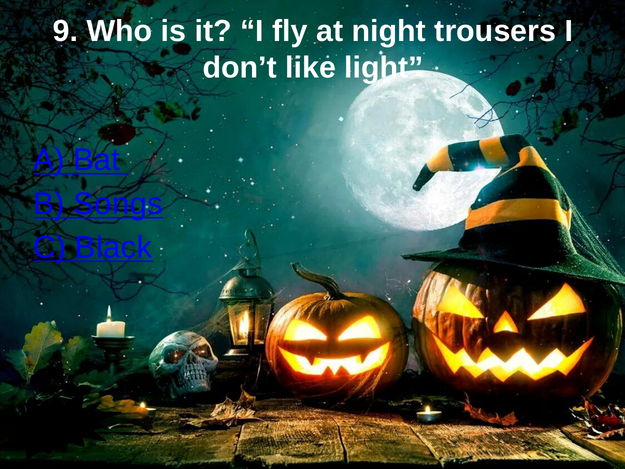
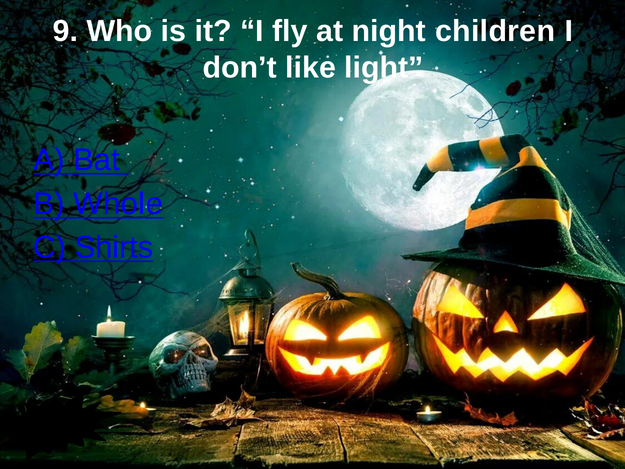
trousers: trousers -> children
Songs: Songs -> Whole
Black: Black -> Shirts
